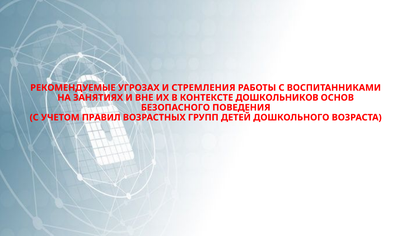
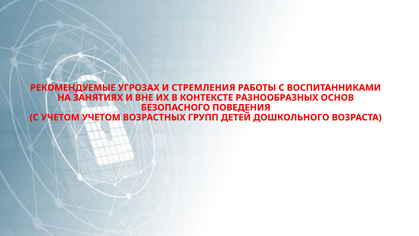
ДОШКОЛЬНИКОВ: ДОШКОЛЬНИКОВ -> РАЗНООБРАЗНЫХ
УЧЕТОМ ПРАВИЛ: ПРАВИЛ -> УЧЕТОМ
